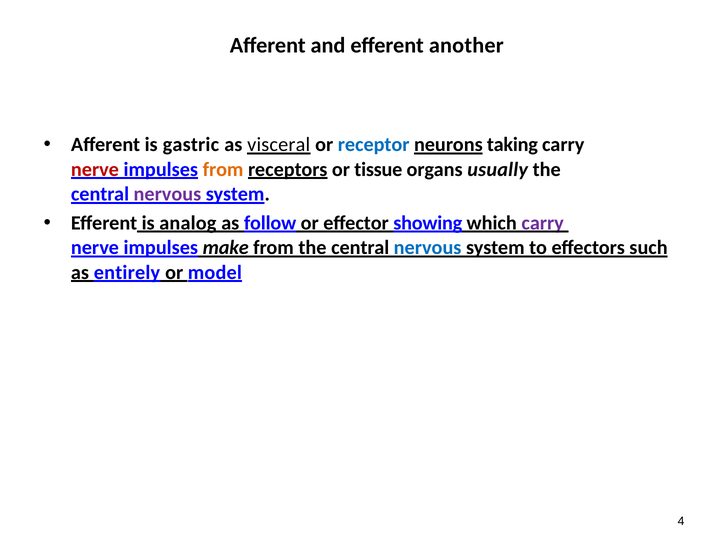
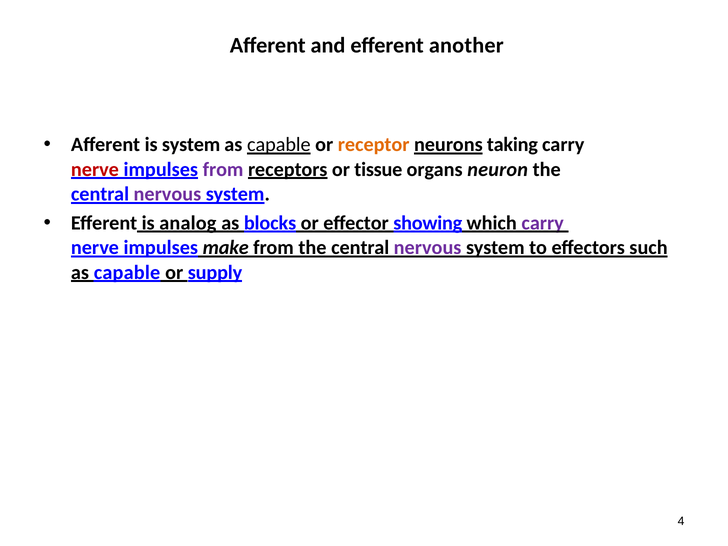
is gastric: gastric -> system
visceral at (279, 145): visceral -> capable
receptor colour: blue -> orange
from at (223, 169) colour: orange -> purple
usually: usually -> neuron
follow: follow -> blocks
nervous at (428, 248) colour: blue -> purple
entirely at (127, 272): entirely -> capable
model: model -> supply
